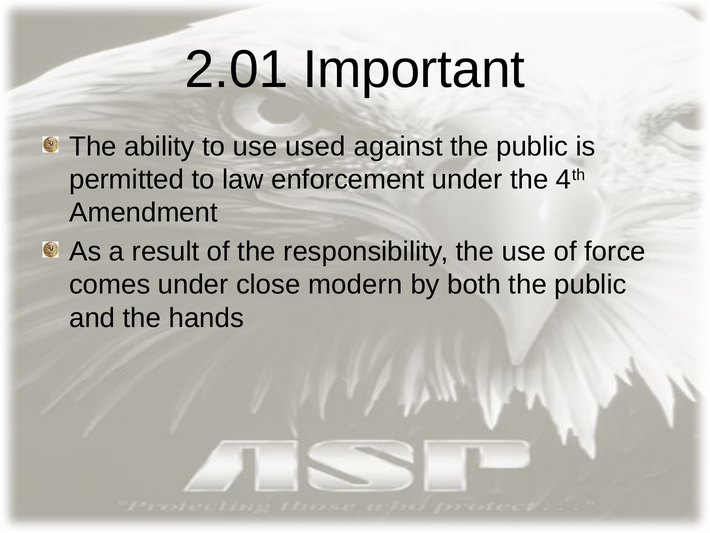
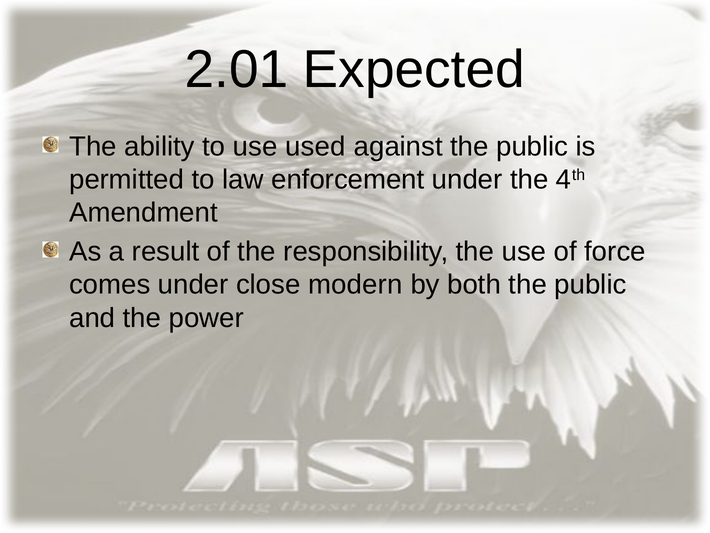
Important: Important -> Expected
hands: hands -> power
